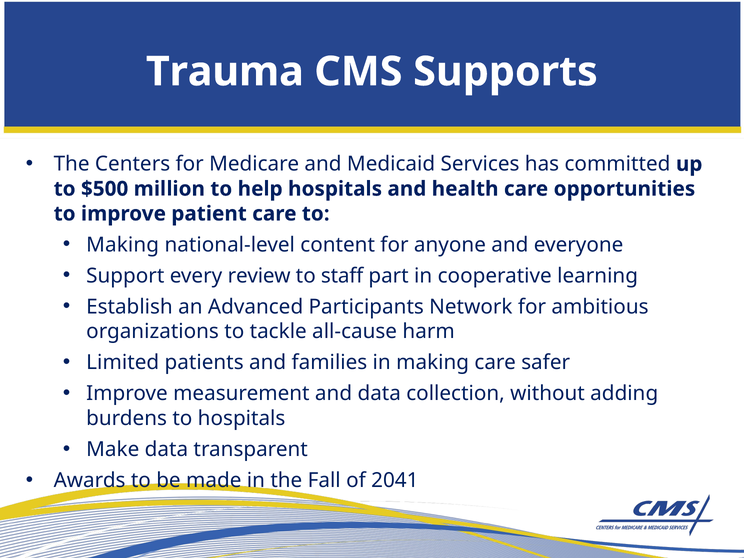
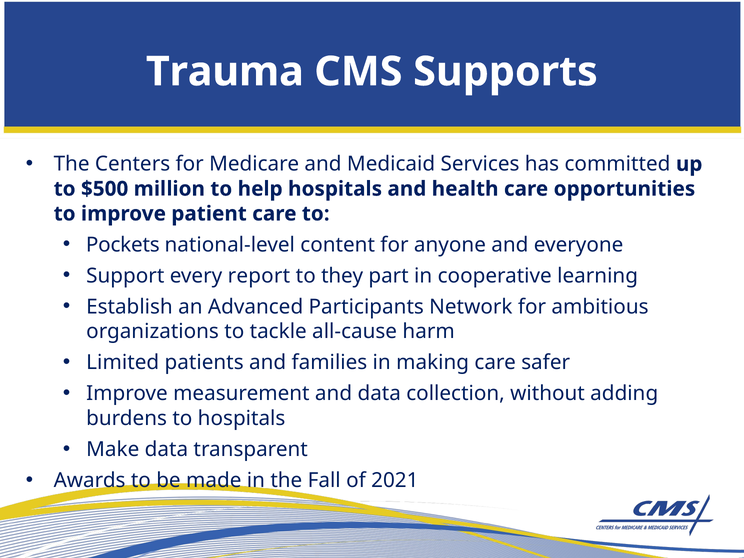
Making at (123, 245): Making -> Pockets
review: review -> report
staff: staff -> they
2041: 2041 -> 2021
